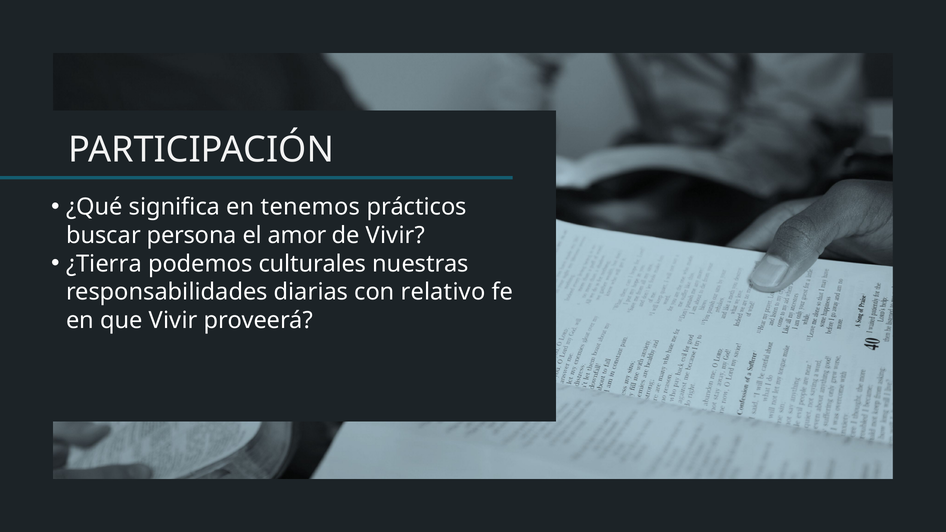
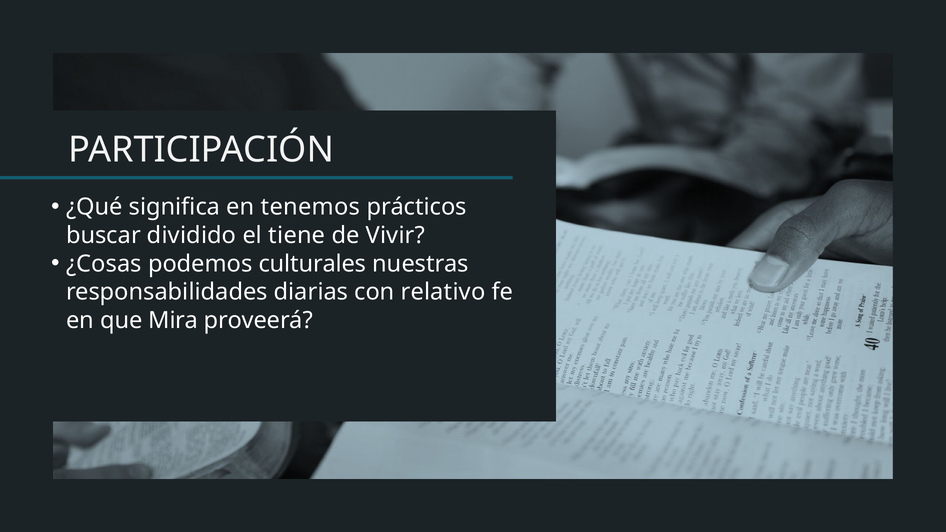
persona: persona -> dividido
amor: amor -> tiene
¿Tierra: ¿Tierra -> ¿Cosas
que Vivir: Vivir -> Mira
